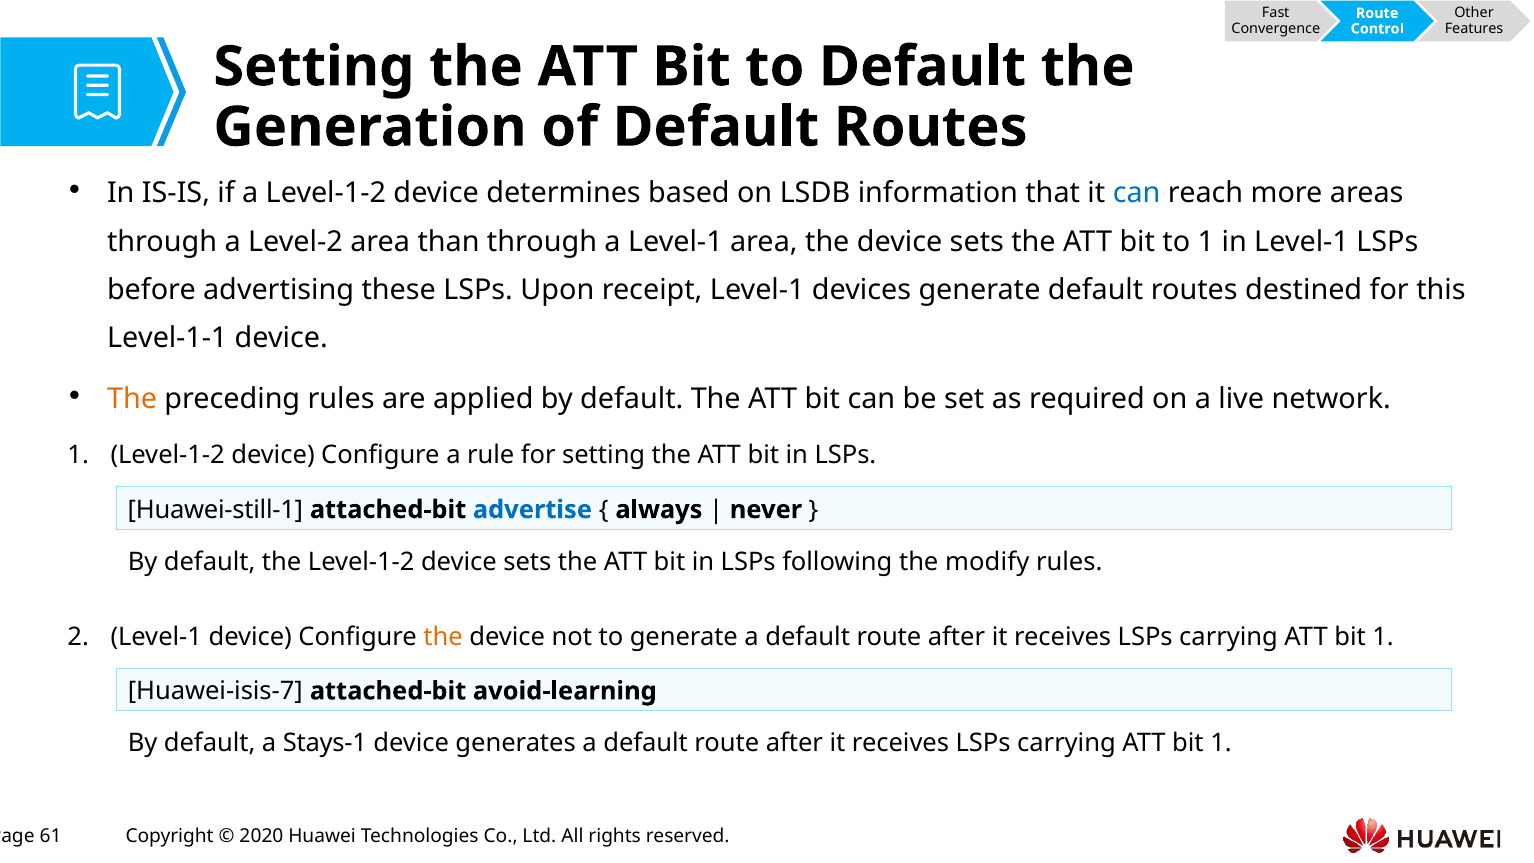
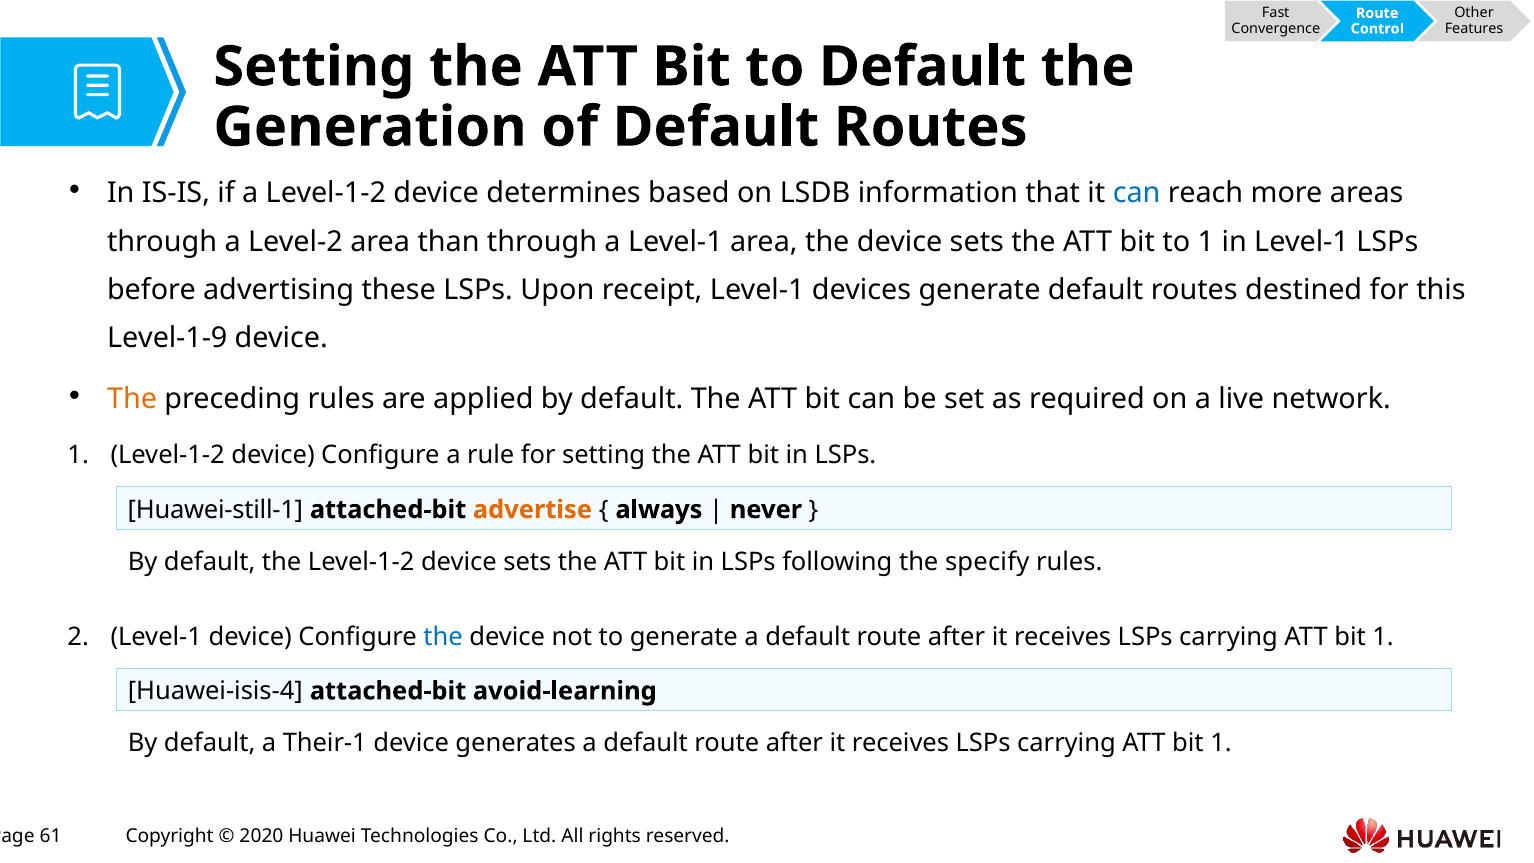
Level-1-1: Level-1-1 -> Level-1-9
advertise colour: blue -> orange
modify: modify -> specify
the at (443, 637) colour: orange -> blue
Huawei-isis-7: Huawei-isis-7 -> Huawei-isis-4
Stays-1: Stays-1 -> Their-1
